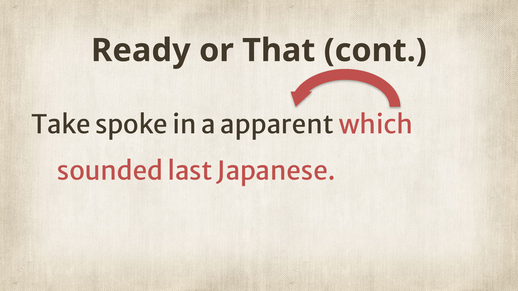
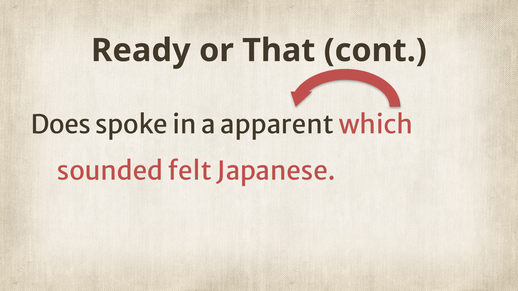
Take: Take -> Does
last: last -> felt
